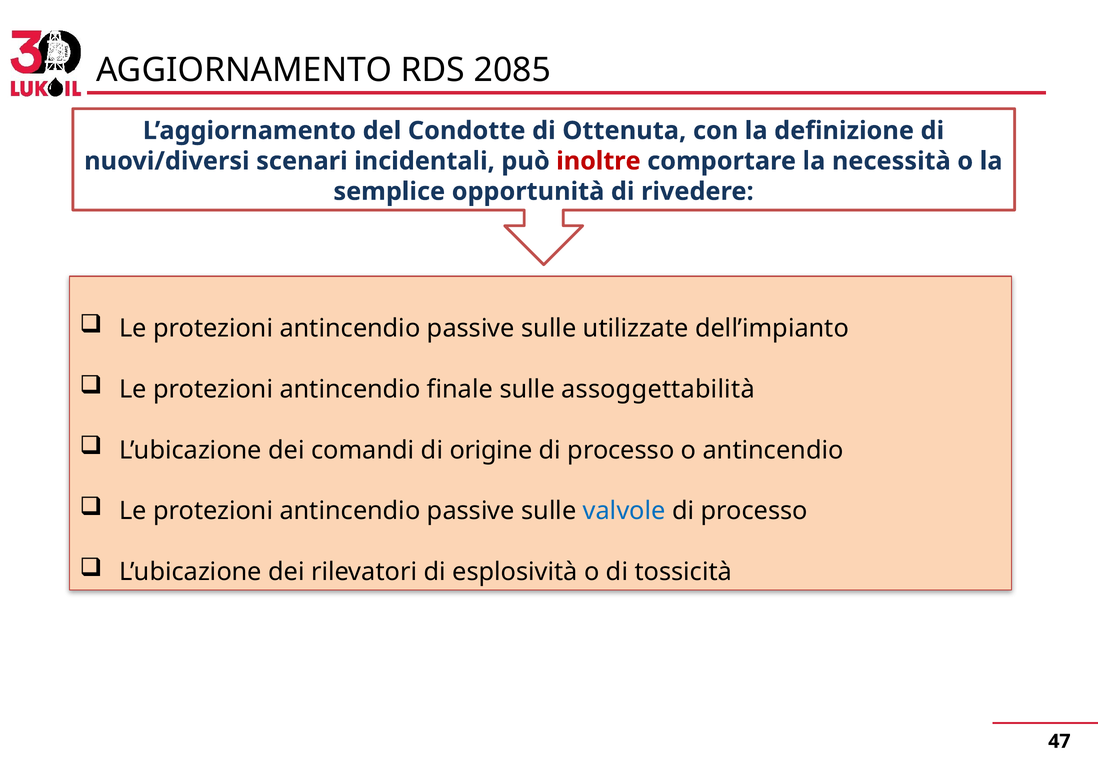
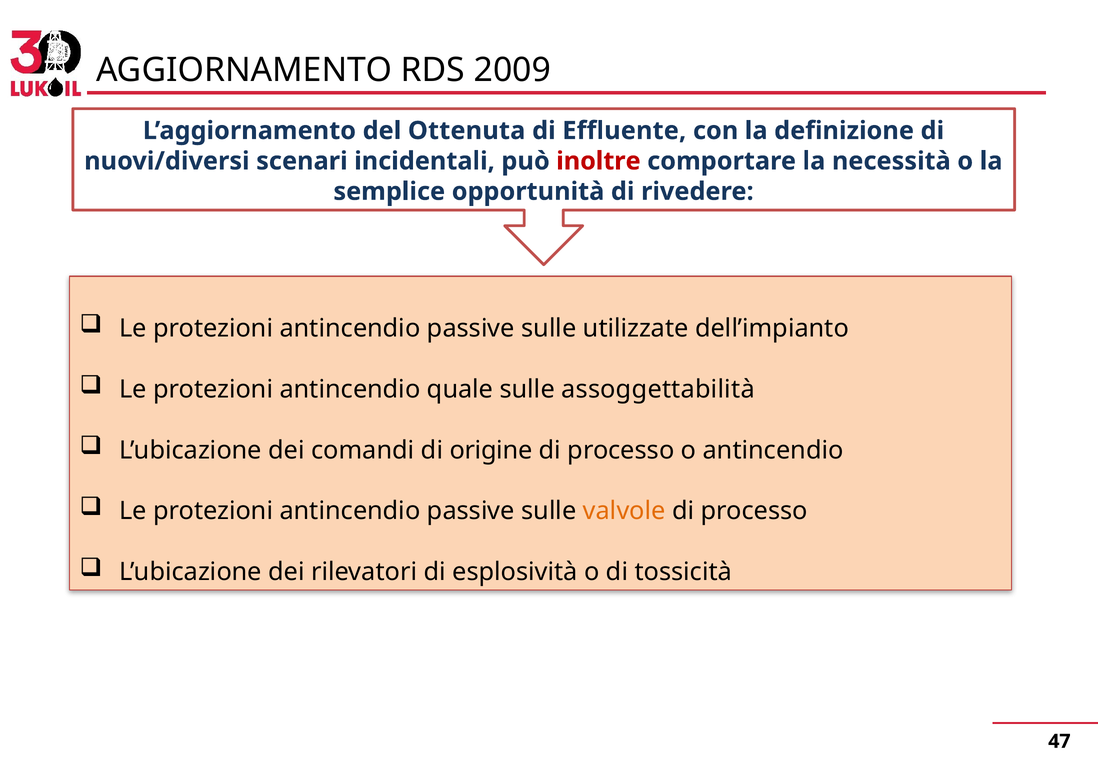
2085: 2085 -> 2009
Condotte: Condotte -> Ottenuta
Ottenuta: Ottenuta -> Effluente
finale: finale -> quale
valvole colour: blue -> orange
